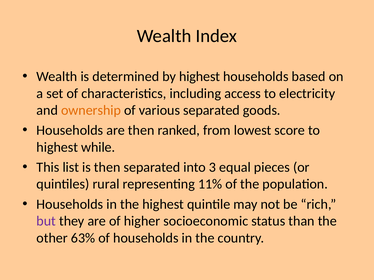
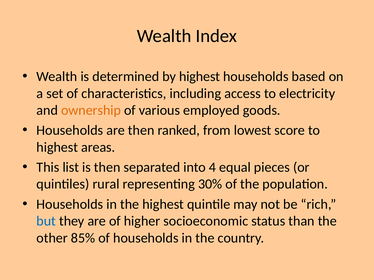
various separated: separated -> employed
while: while -> areas
3: 3 -> 4
11%: 11% -> 30%
but colour: purple -> blue
63%: 63% -> 85%
